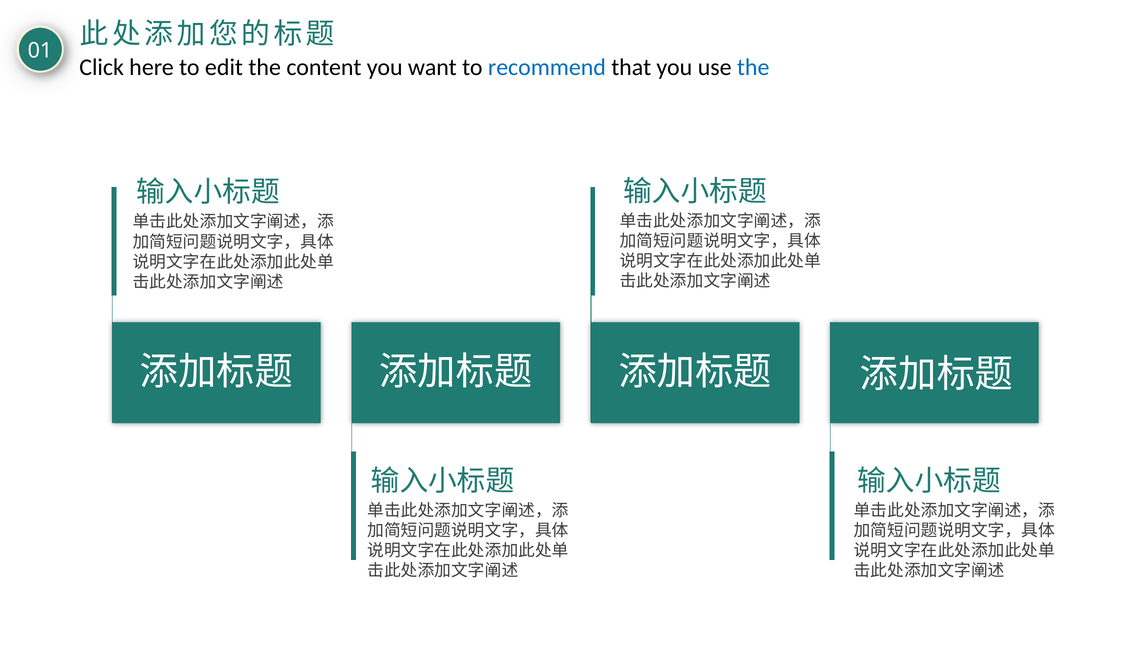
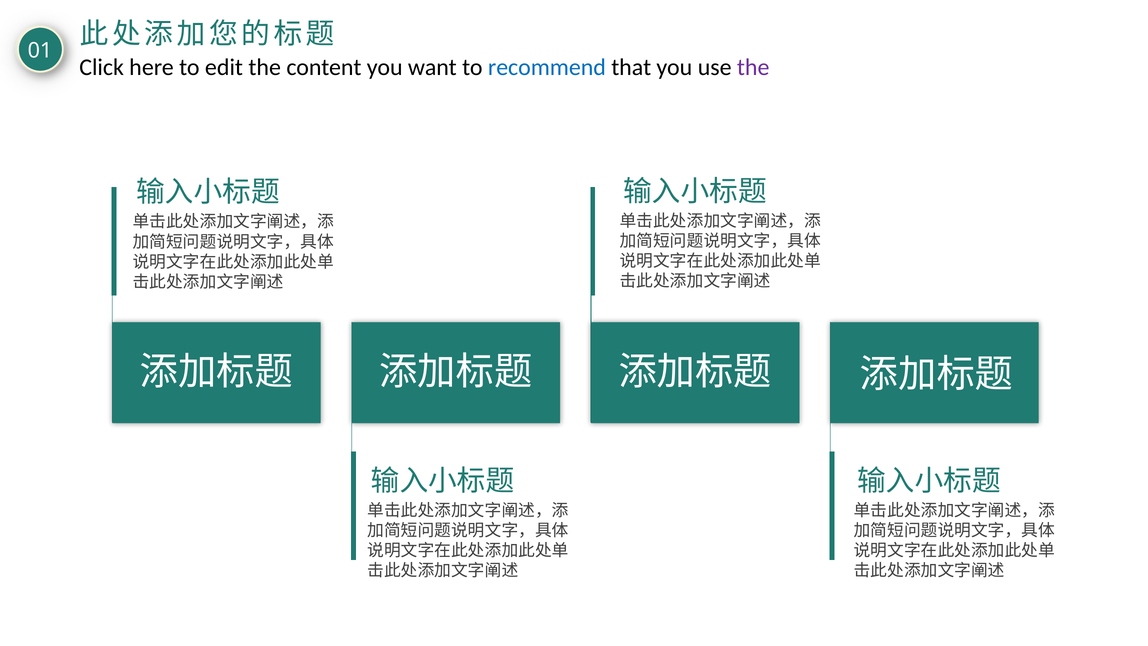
the at (753, 67) colour: blue -> purple
